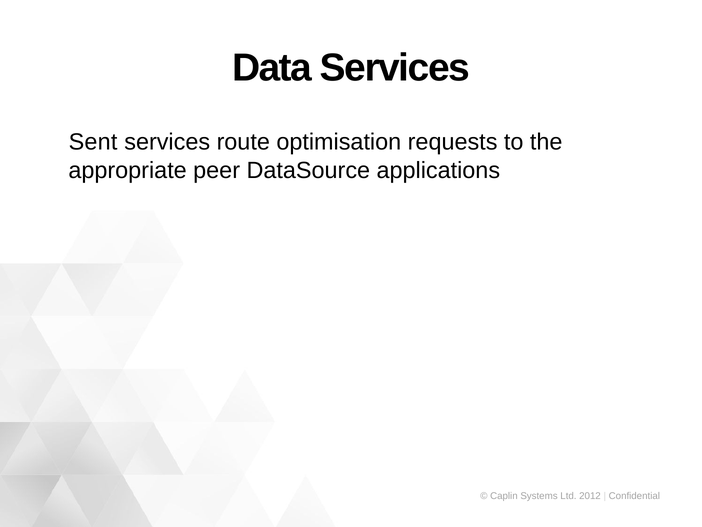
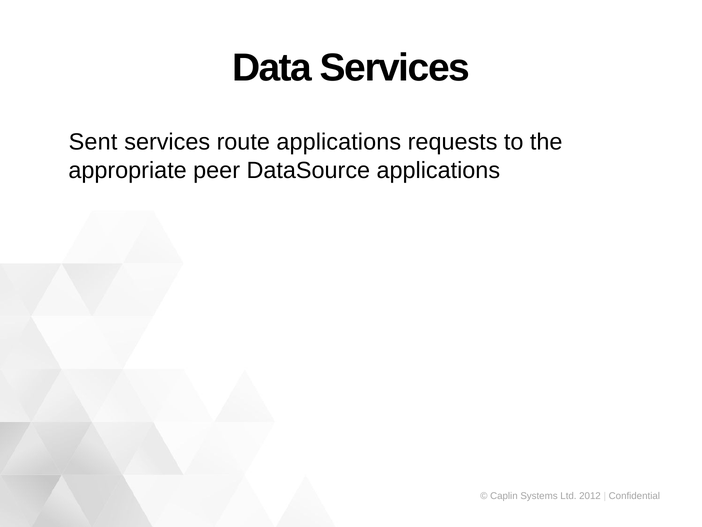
route optimisation: optimisation -> applications
